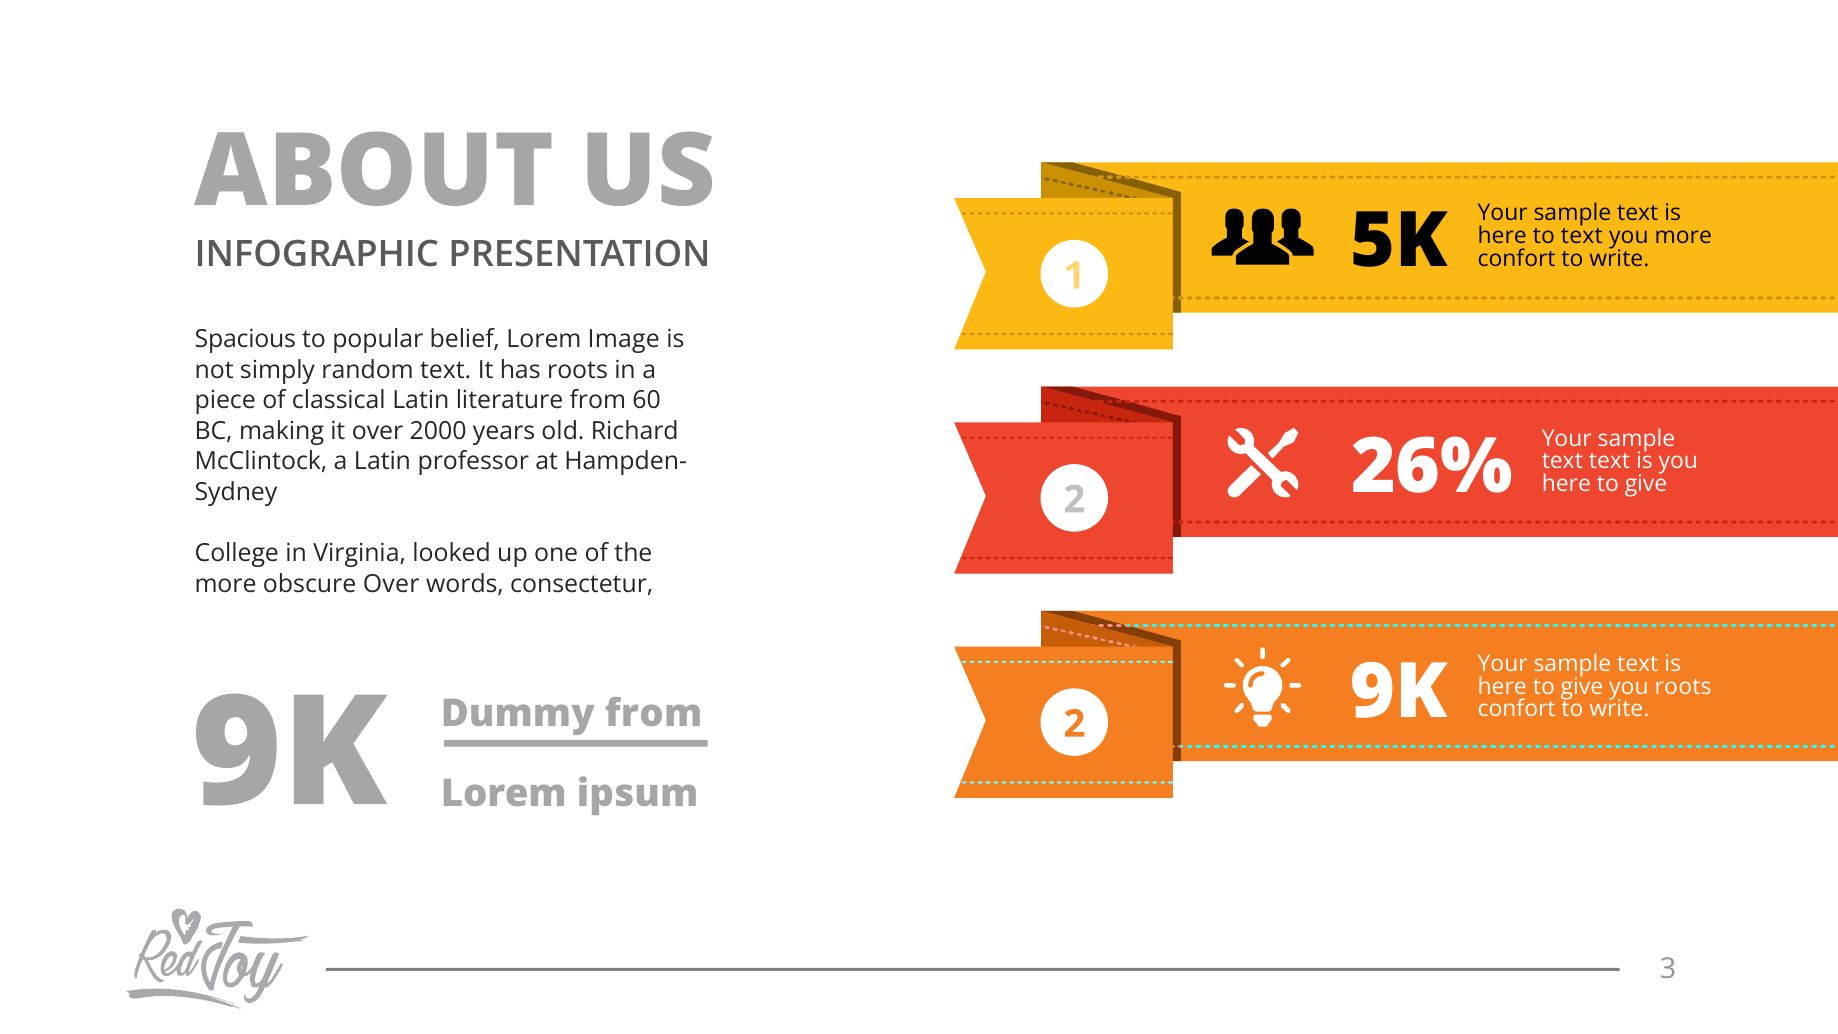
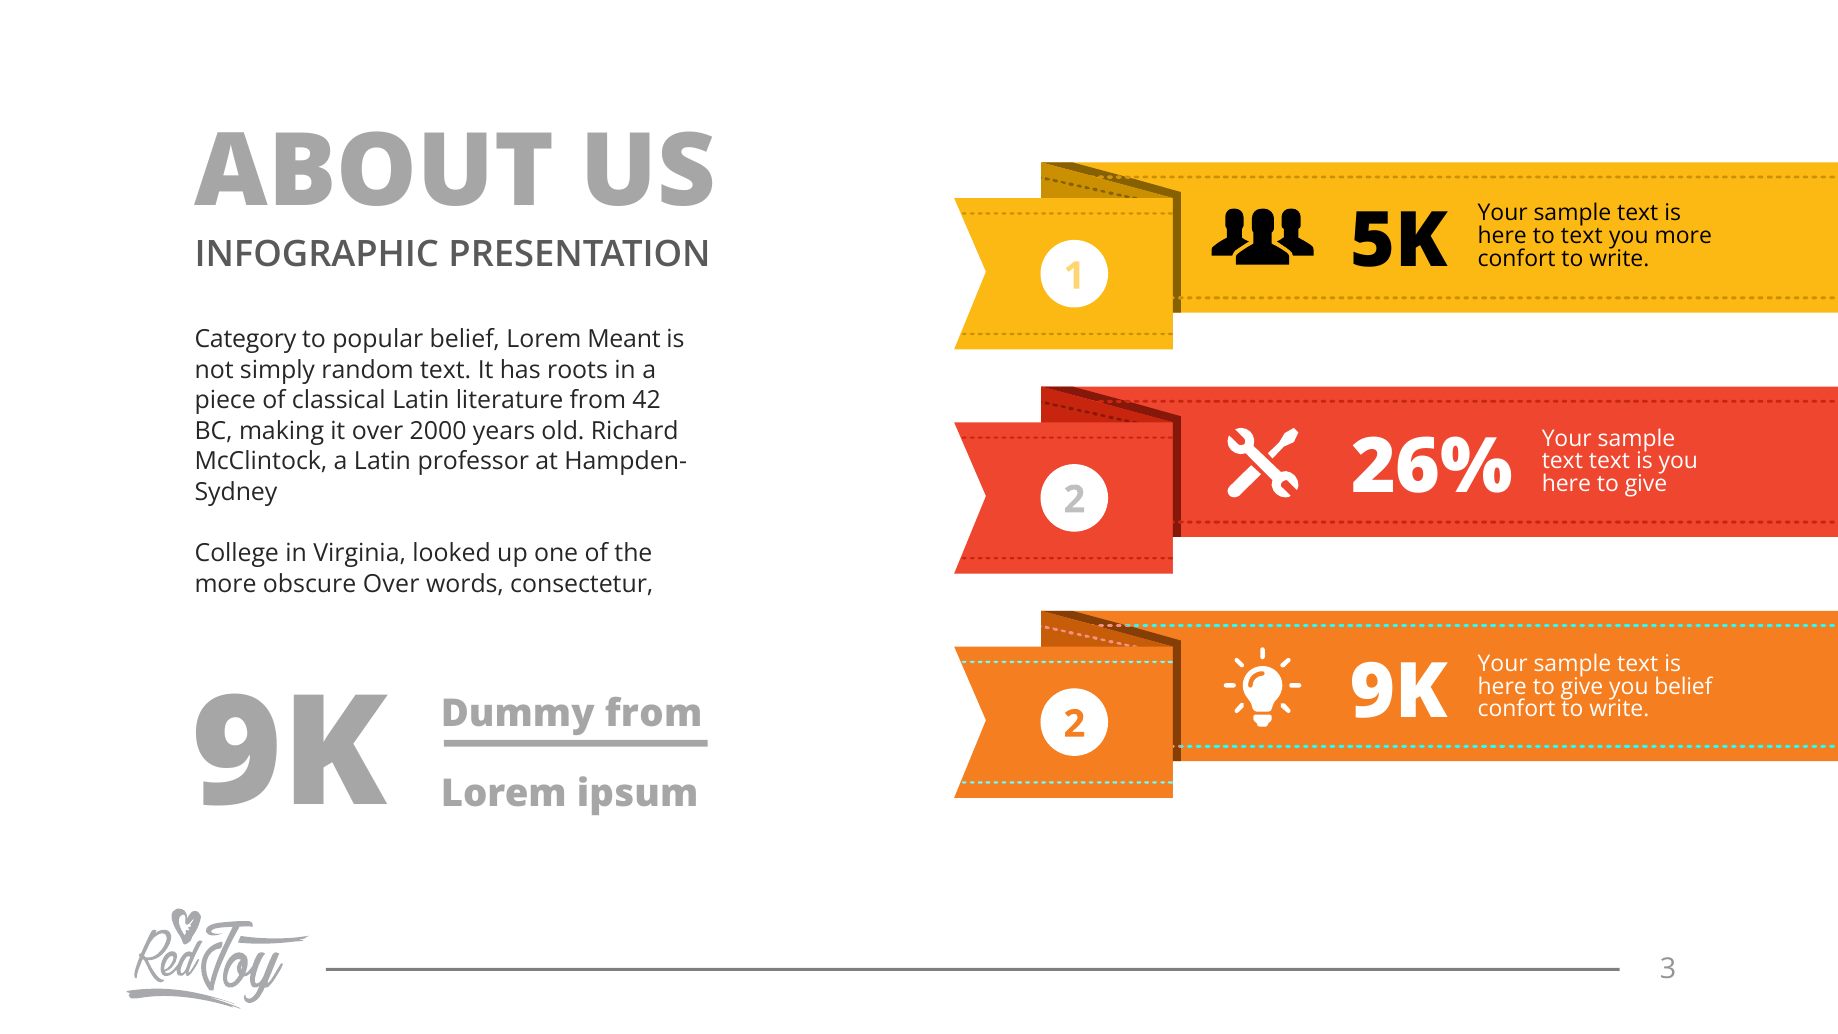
Spacious: Spacious -> Category
Image: Image -> Meant
60: 60 -> 42
you roots: roots -> belief
